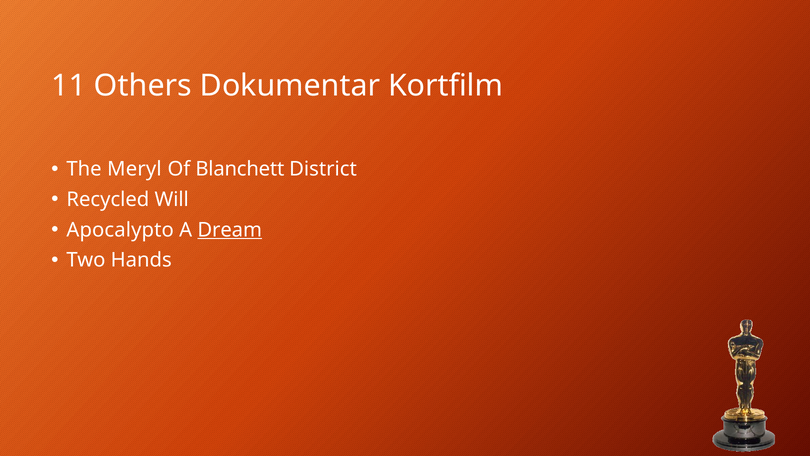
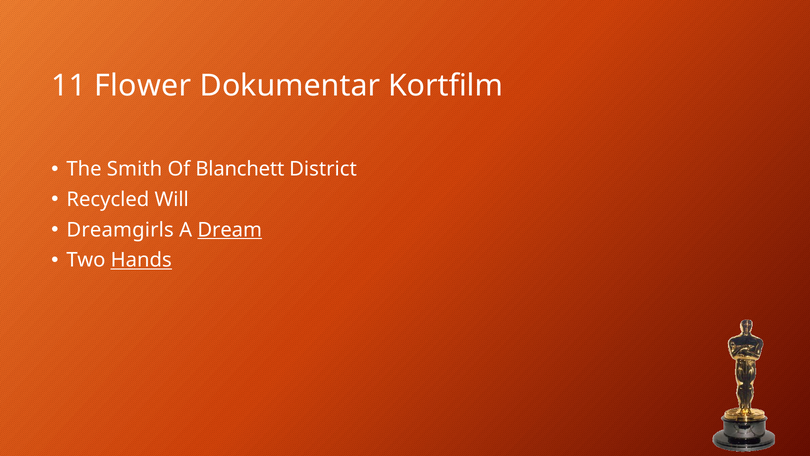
Others: Others -> Flower
Meryl: Meryl -> Smith
Apocalypto: Apocalypto -> Dreamgirls
Hands underline: none -> present
